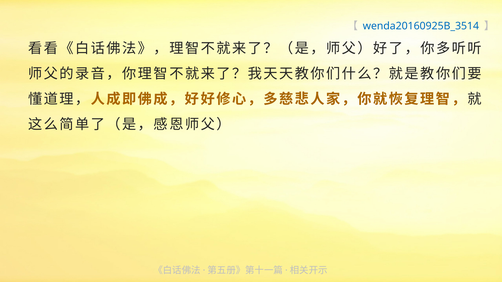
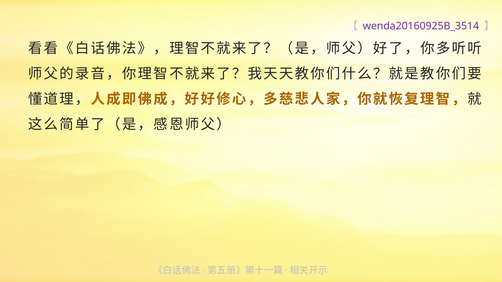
wenda20160925B_3514 colour: blue -> purple
